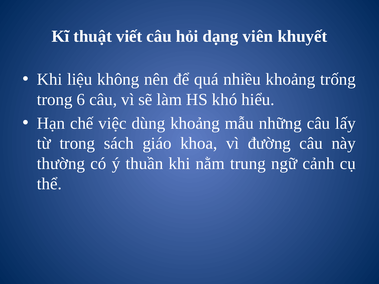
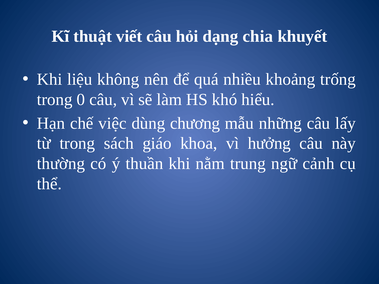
viên: viên -> chia
6: 6 -> 0
dùng khoảng: khoảng -> chương
đường: đường -> hưởng
